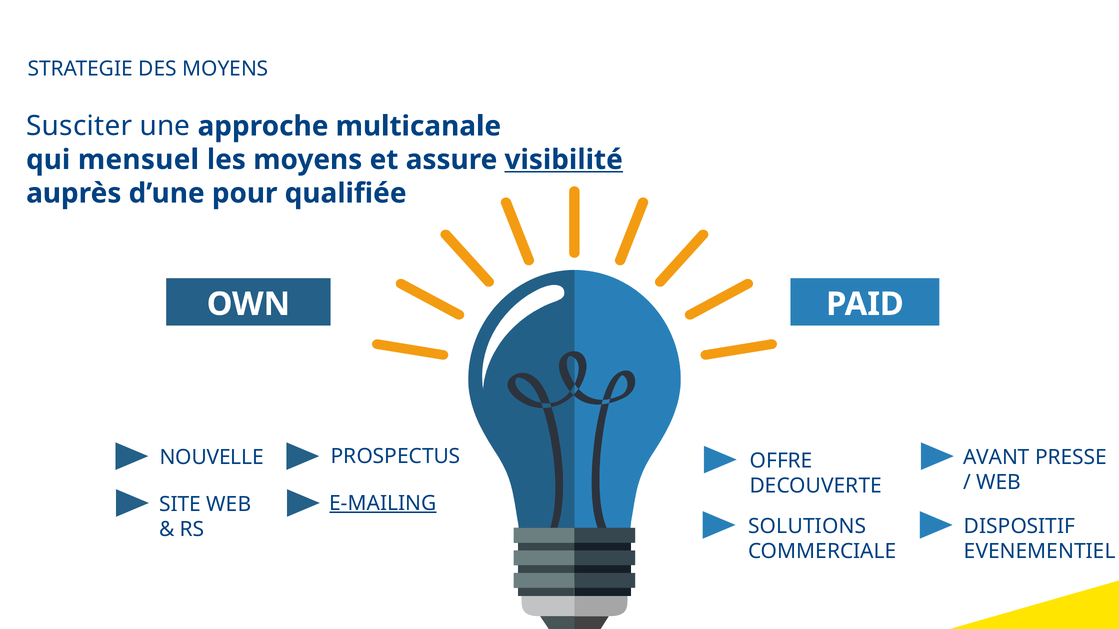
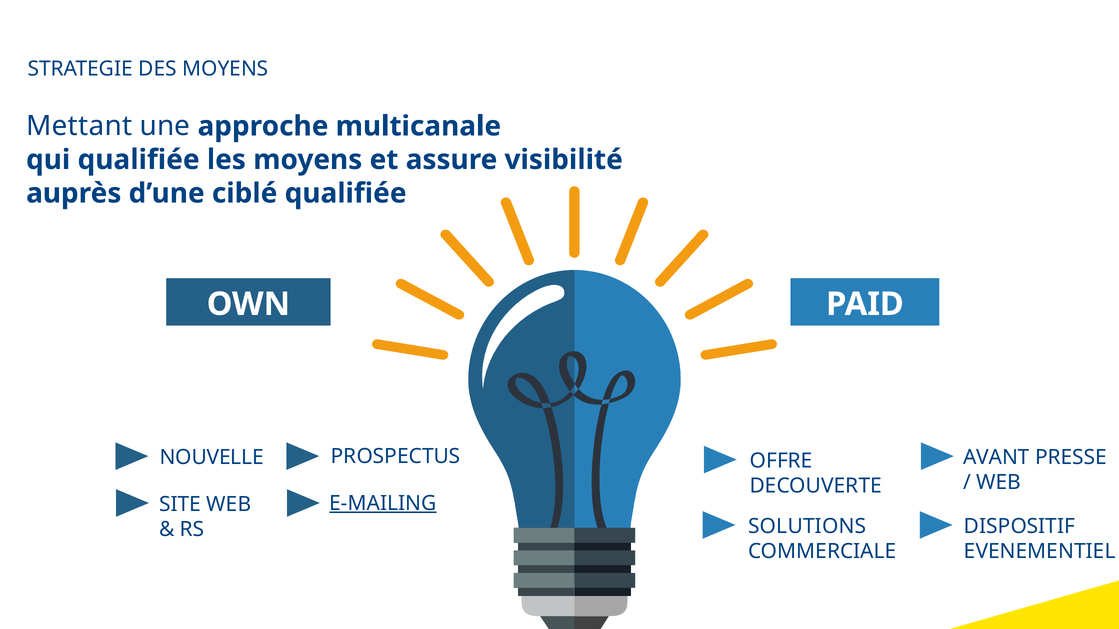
Susciter: Susciter -> Mettant
qui mensuel: mensuel -> qualifiée
visibilité underline: present -> none
pour: pour -> ciblé
